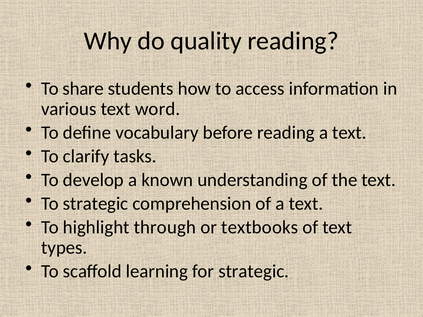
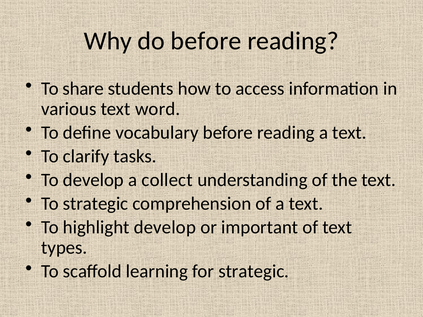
do quality: quality -> before
known: known -> collect
highlight through: through -> develop
textbooks: textbooks -> important
